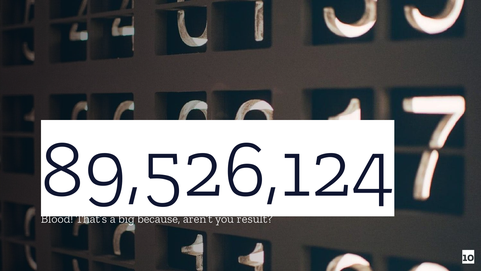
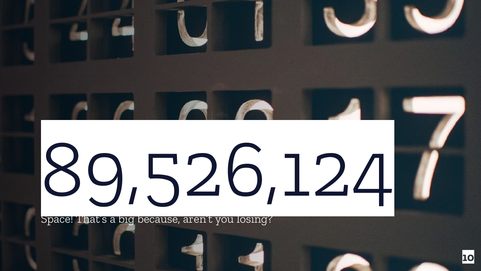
Blood: Blood -> Space
result: result -> losing
